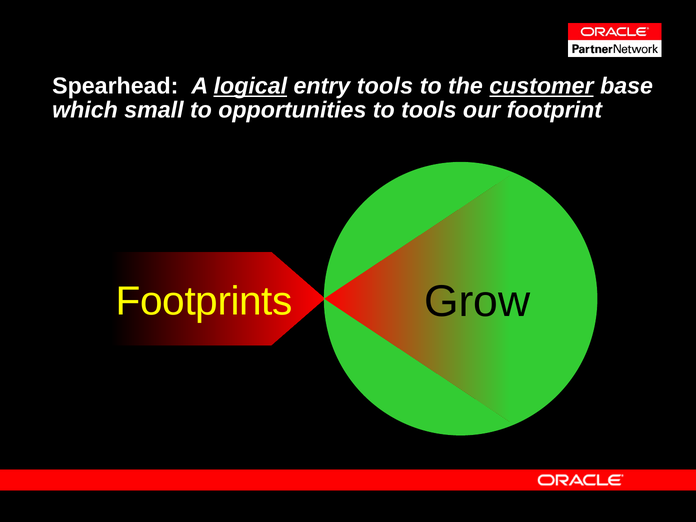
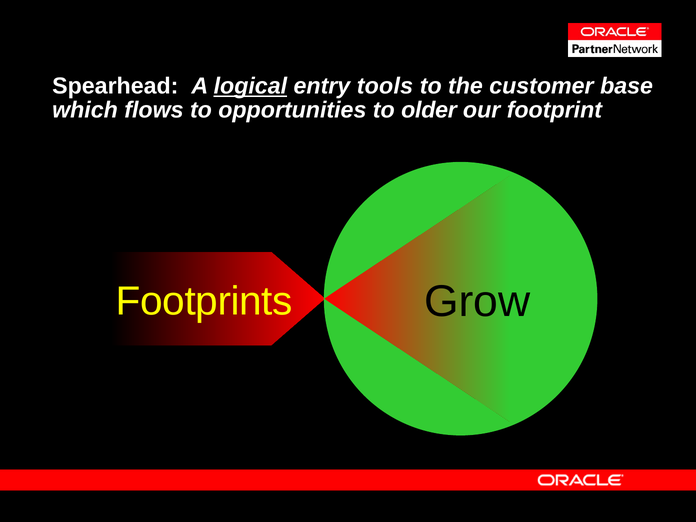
customer underline: present -> none
small: small -> flows
to tools: tools -> older
